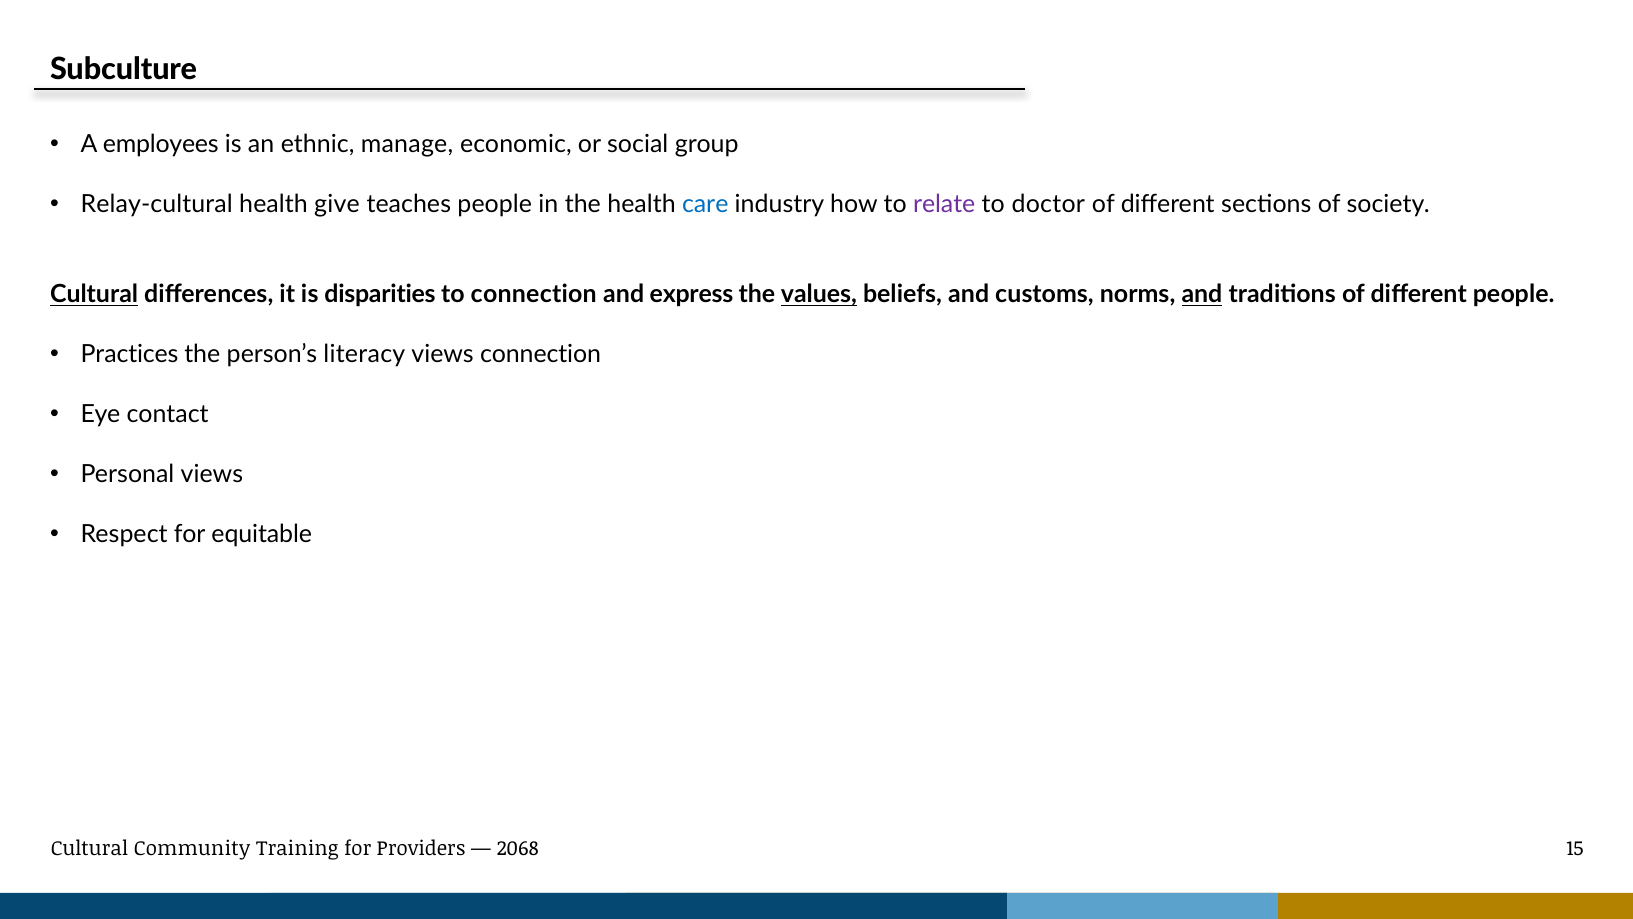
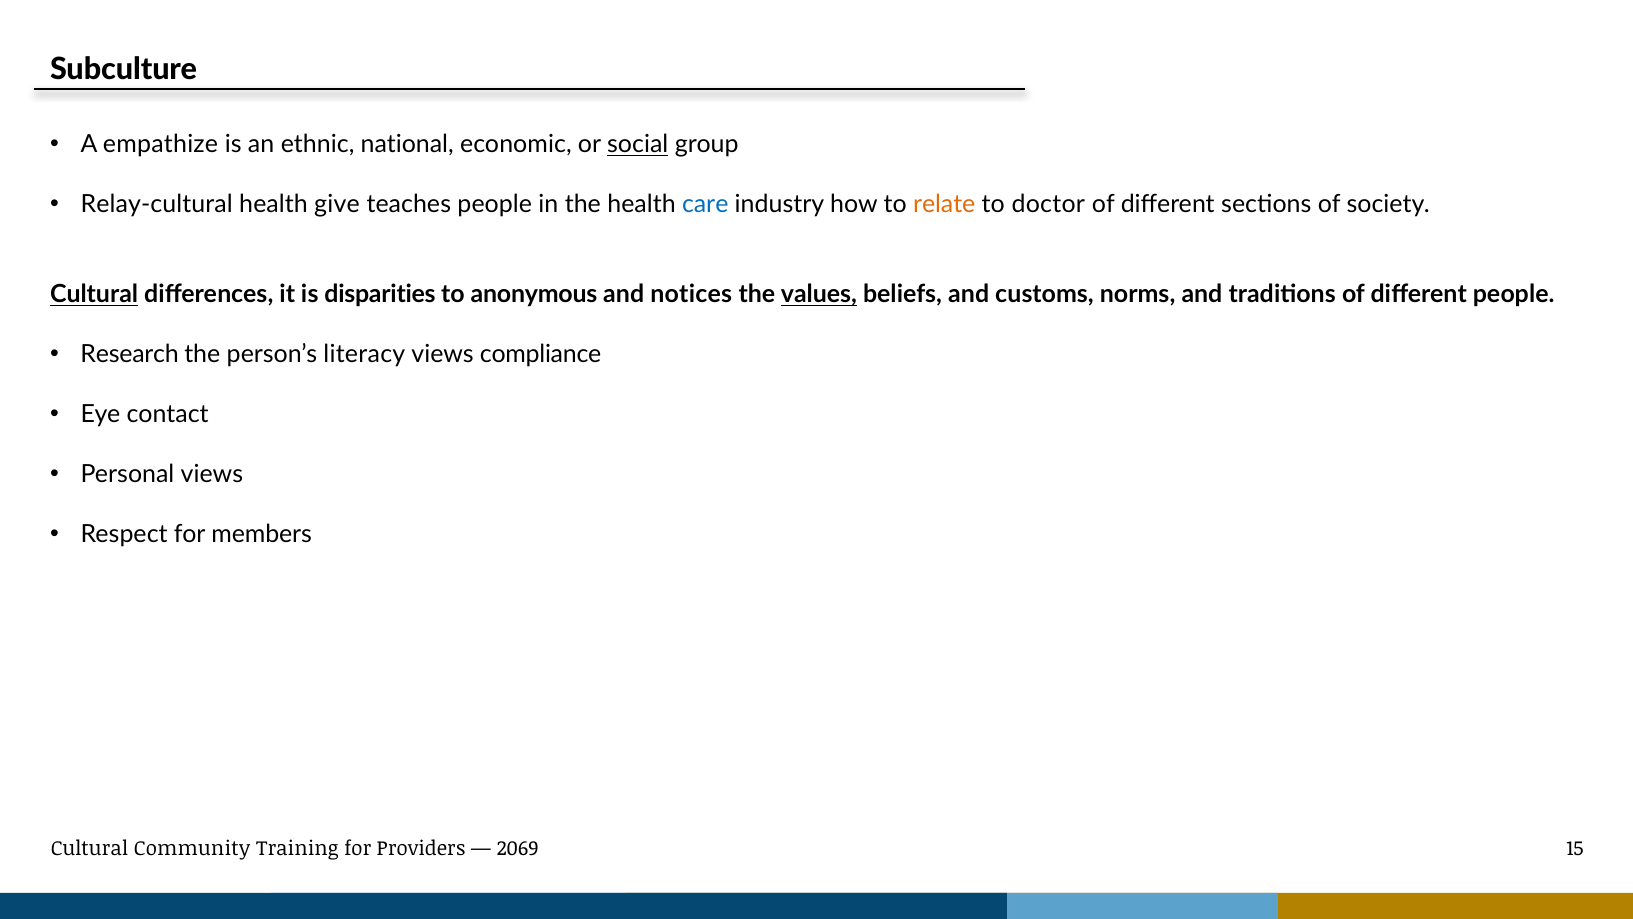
employees: employees -> empathize
manage: manage -> national
social underline: none -> present
relate colour: purple -> orange
to connection: connection -> anonymous
express: express -> notices
and at (1202, 294) underline: present -> none
Practices: Practices -> Research
views connection: connection -> compliance
equitable: equitable -> members
2068: 2068 -> 2069
